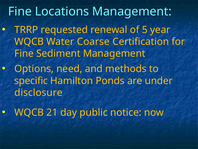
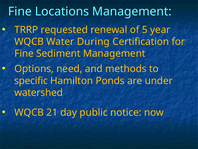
Coarse: Coarse -> During
disclosure: disclosure -> watershed
